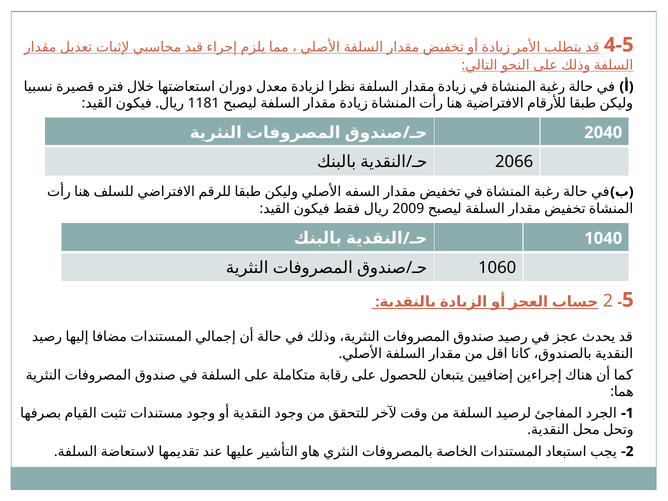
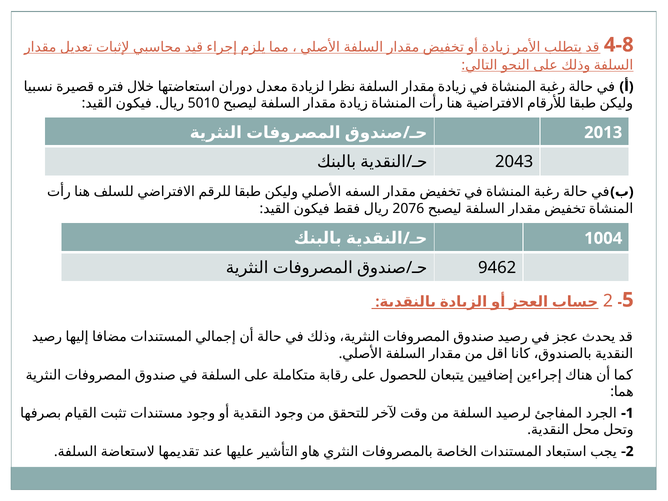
4-5: 4-5 -> 4-8
1181: 1181 -> 5010
2040: 2040 -> 2013
2066: 2066 -> 2043
2009: 2009 -> 2076
1040: 1040 -> 1004
1060: 1060 -> 9462
